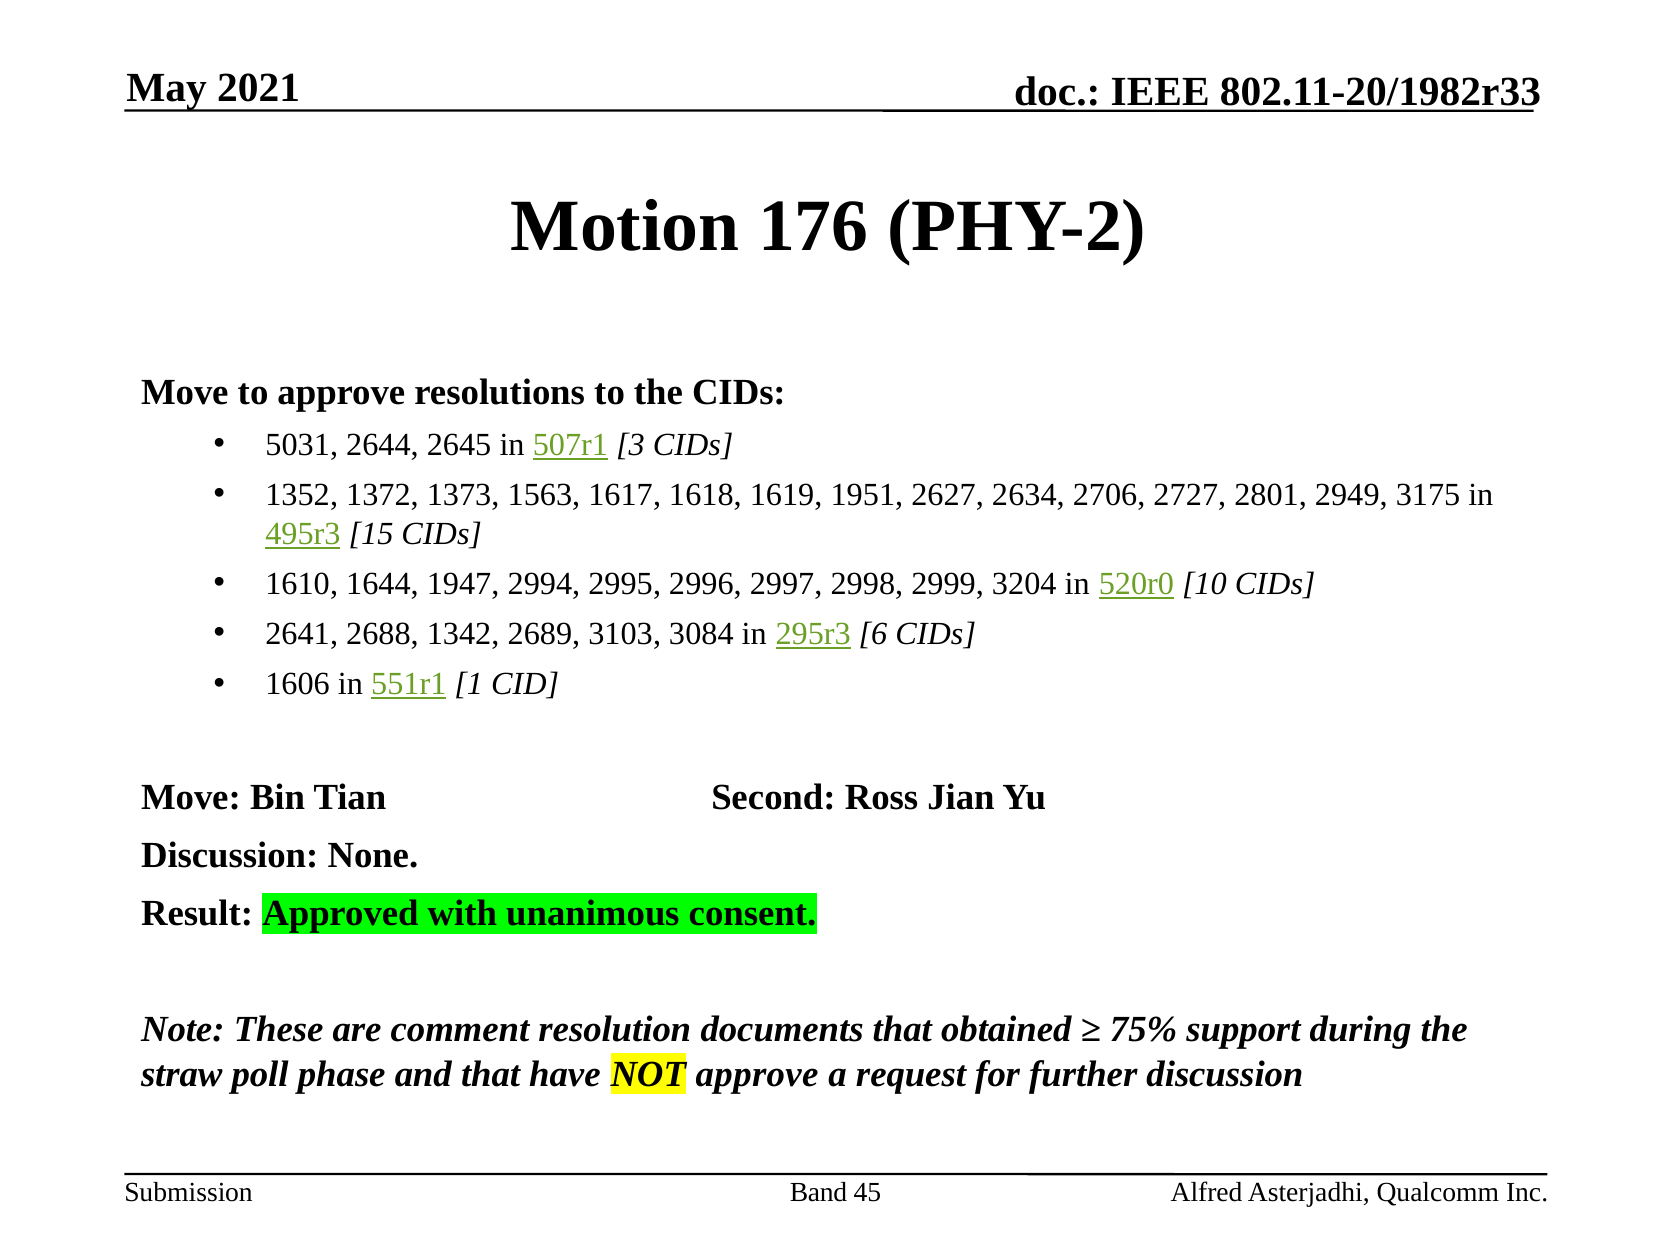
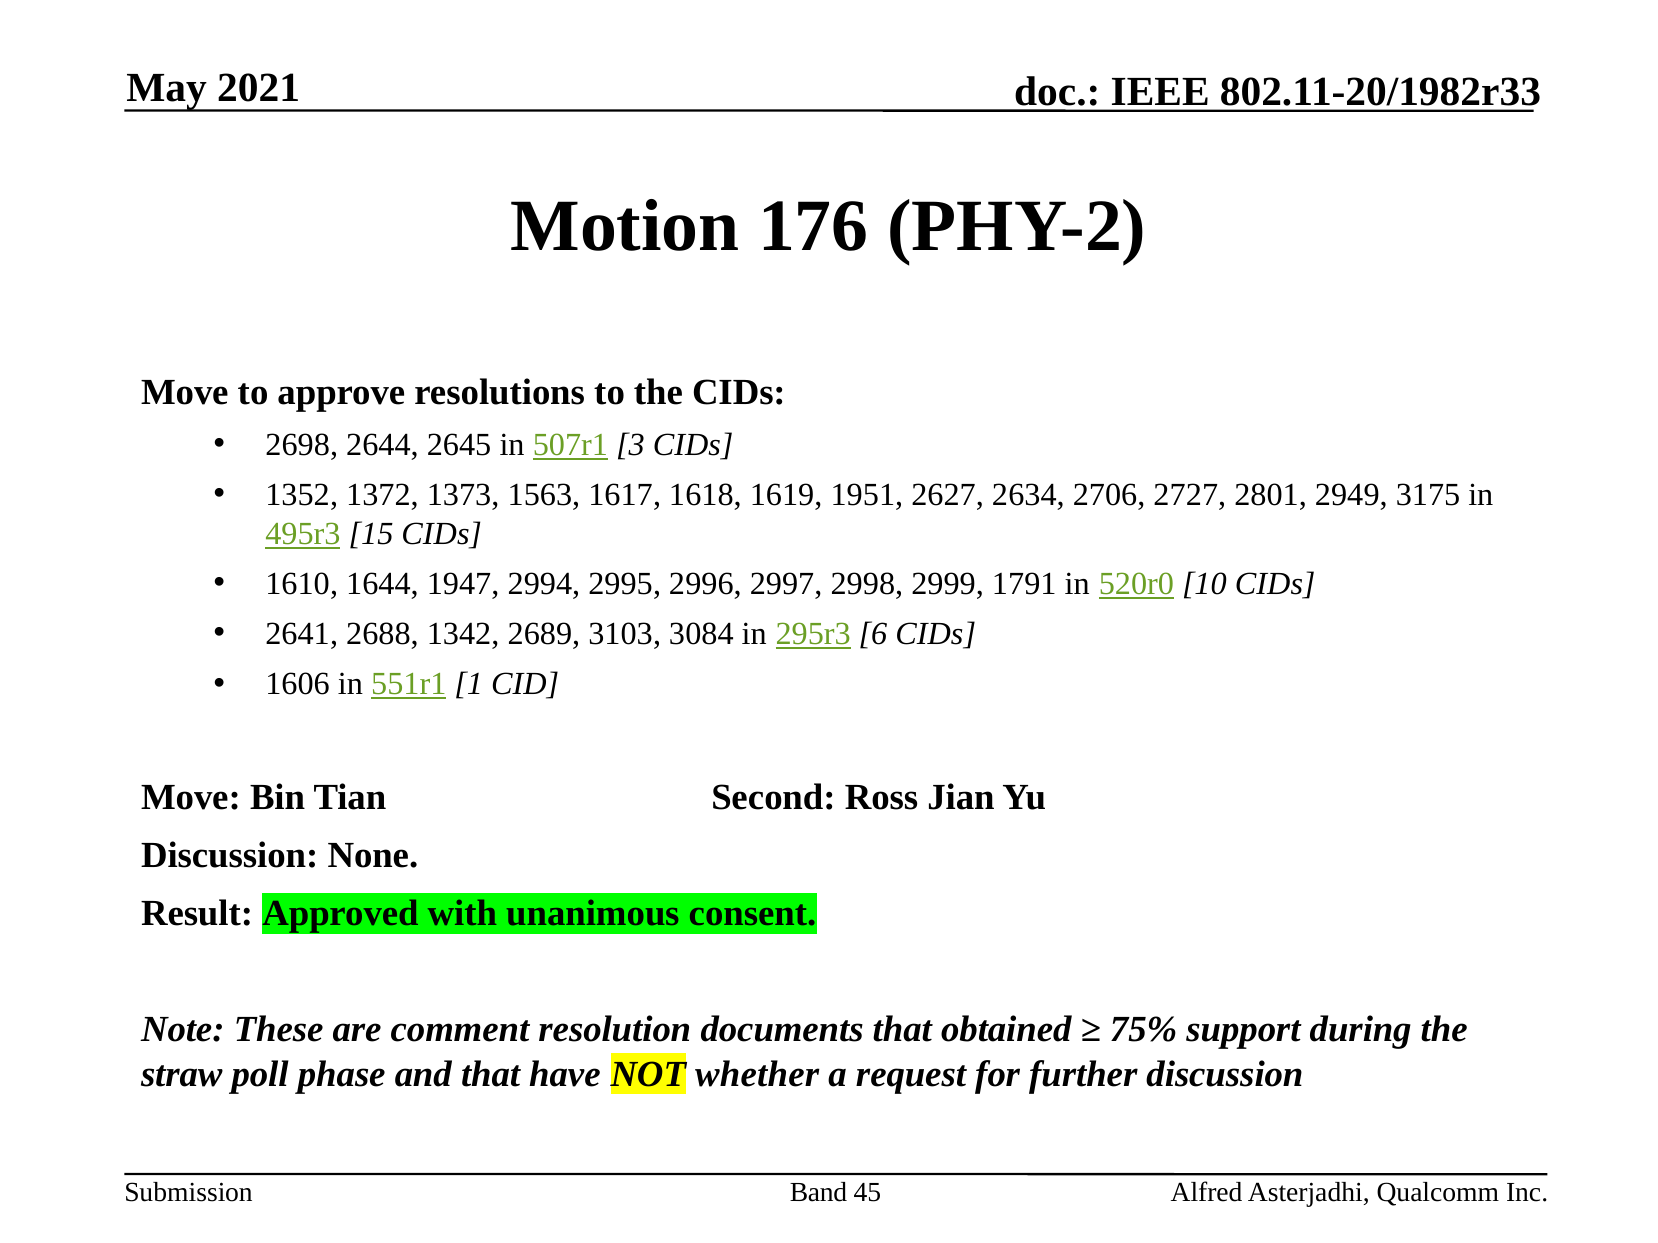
5031: 5031 -> 2698
3204: 3204 -> 1791
NOT approve: approve -> whether
